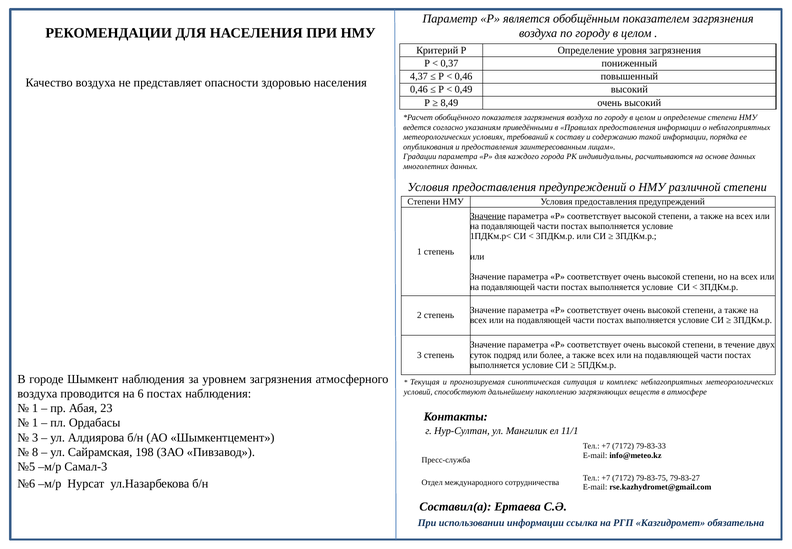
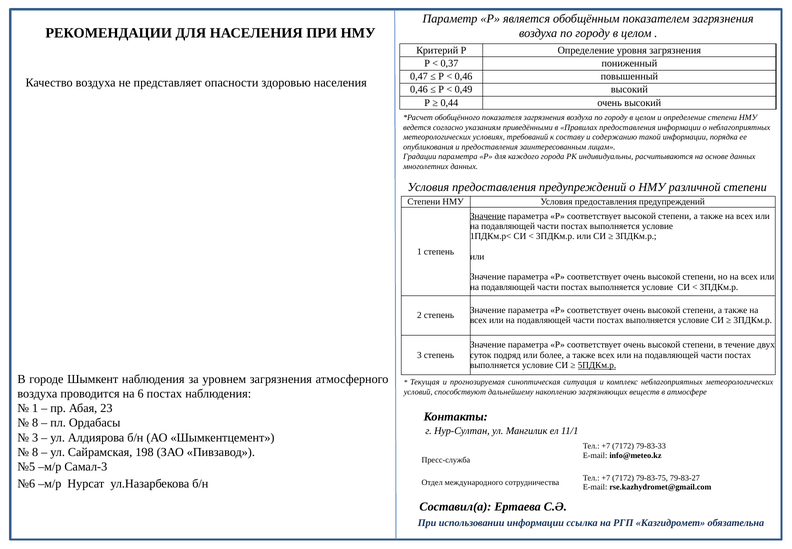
4,37: 4,37 -> 0,47
8,49: 8,49 -> 0,44
5ПДКм.р underline: none -> present
1 at (35, 422): 1 -> 8
